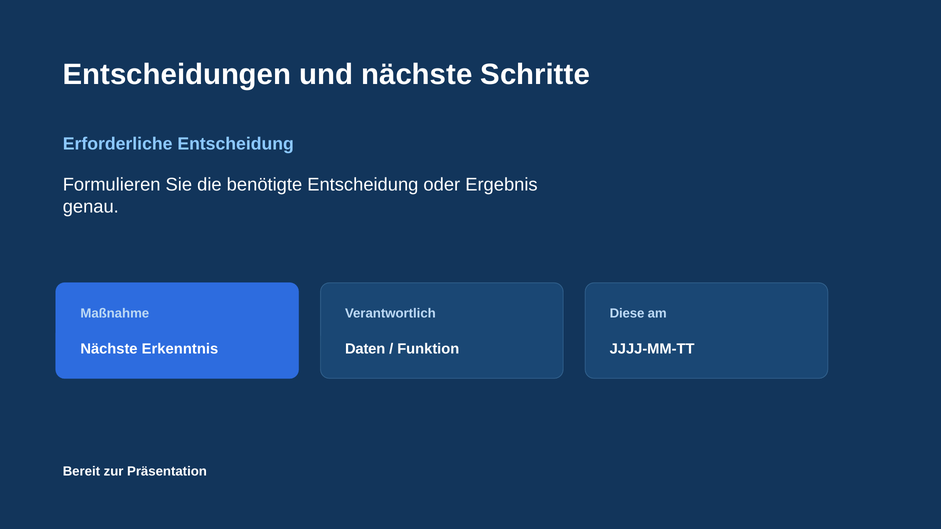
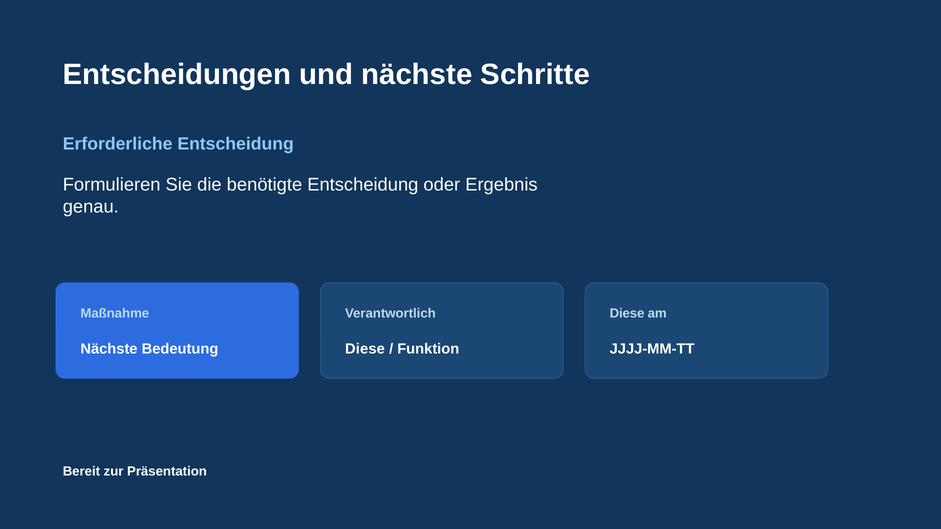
Erkenntnis: Erkenntnis -> Bedeutung
Daten at (365, 349): Daten -> Diese
